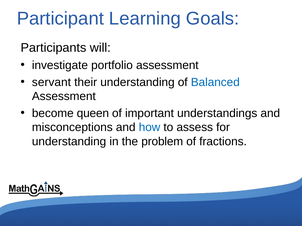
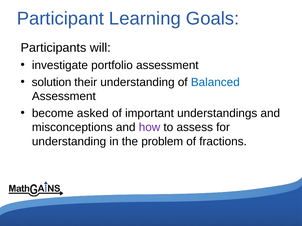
servant: servant -> solution
queen: queen -> asked
how colour: blue -> purple
